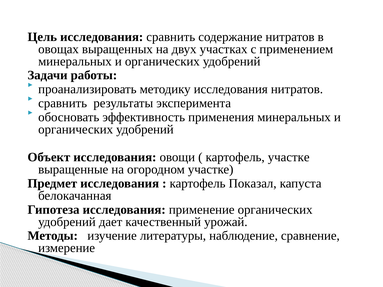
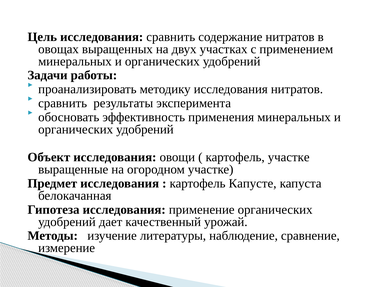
Показал: Показал -> Капусте
